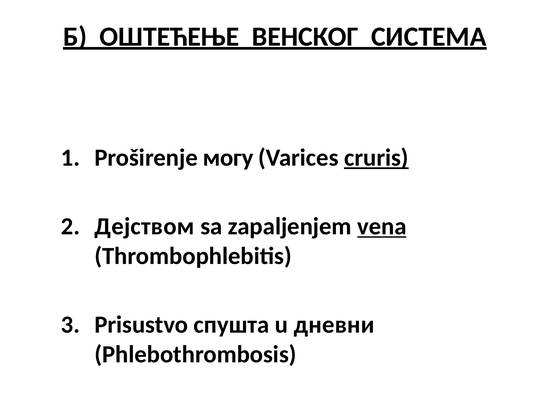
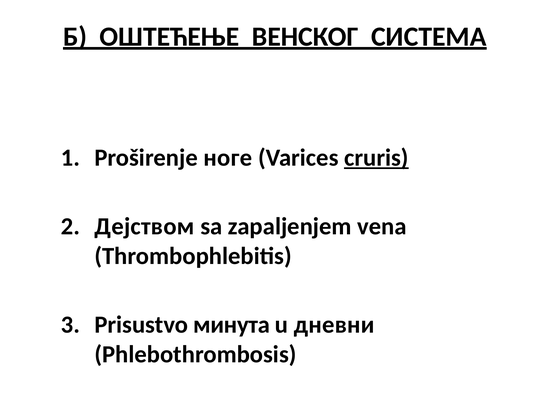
могу: могу -> ноге
vena underline: present -> none
спушта: спушта -> минута
